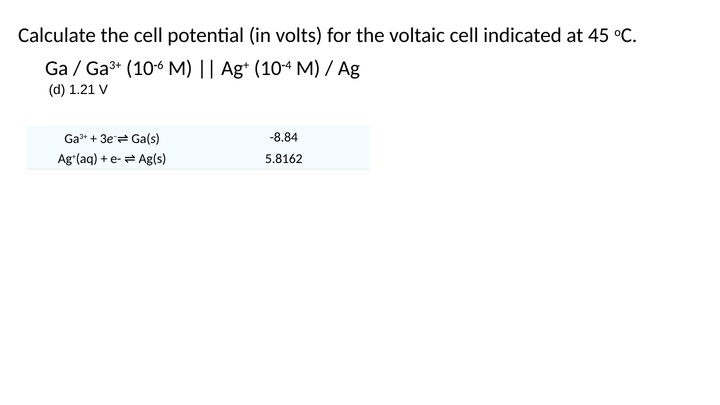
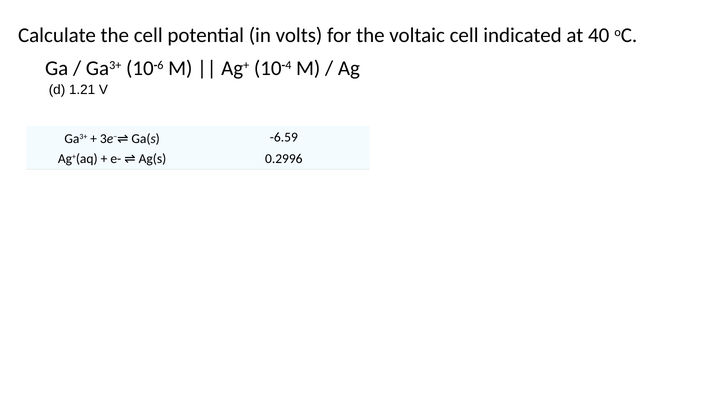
45: 45 -> 40
-8.84: -8.84 -> -6.59
5.8162: 5.8162 -> 0.2996
